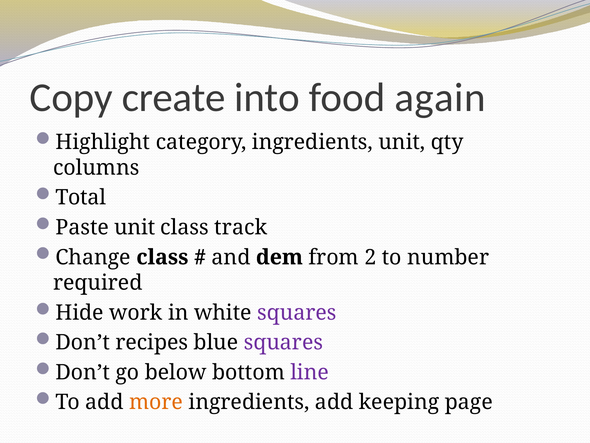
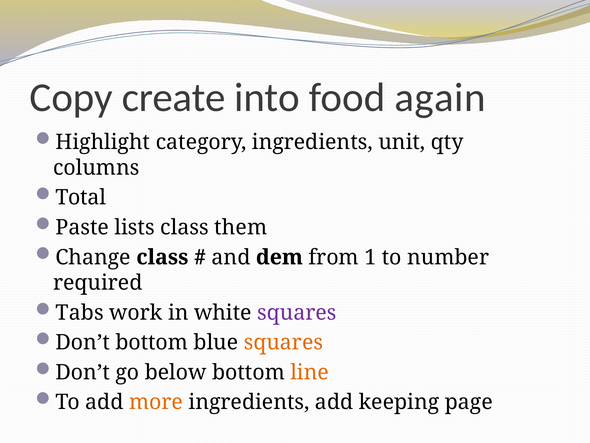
Paste unit: unit -> lists
track: track -> them
2: 2 -> 1
Hide: Hide -> Tabs
Don’t recipes: recipes -> bottom
squares at (283, 342) colour: purple -> orange
line colour: purple -> orange
